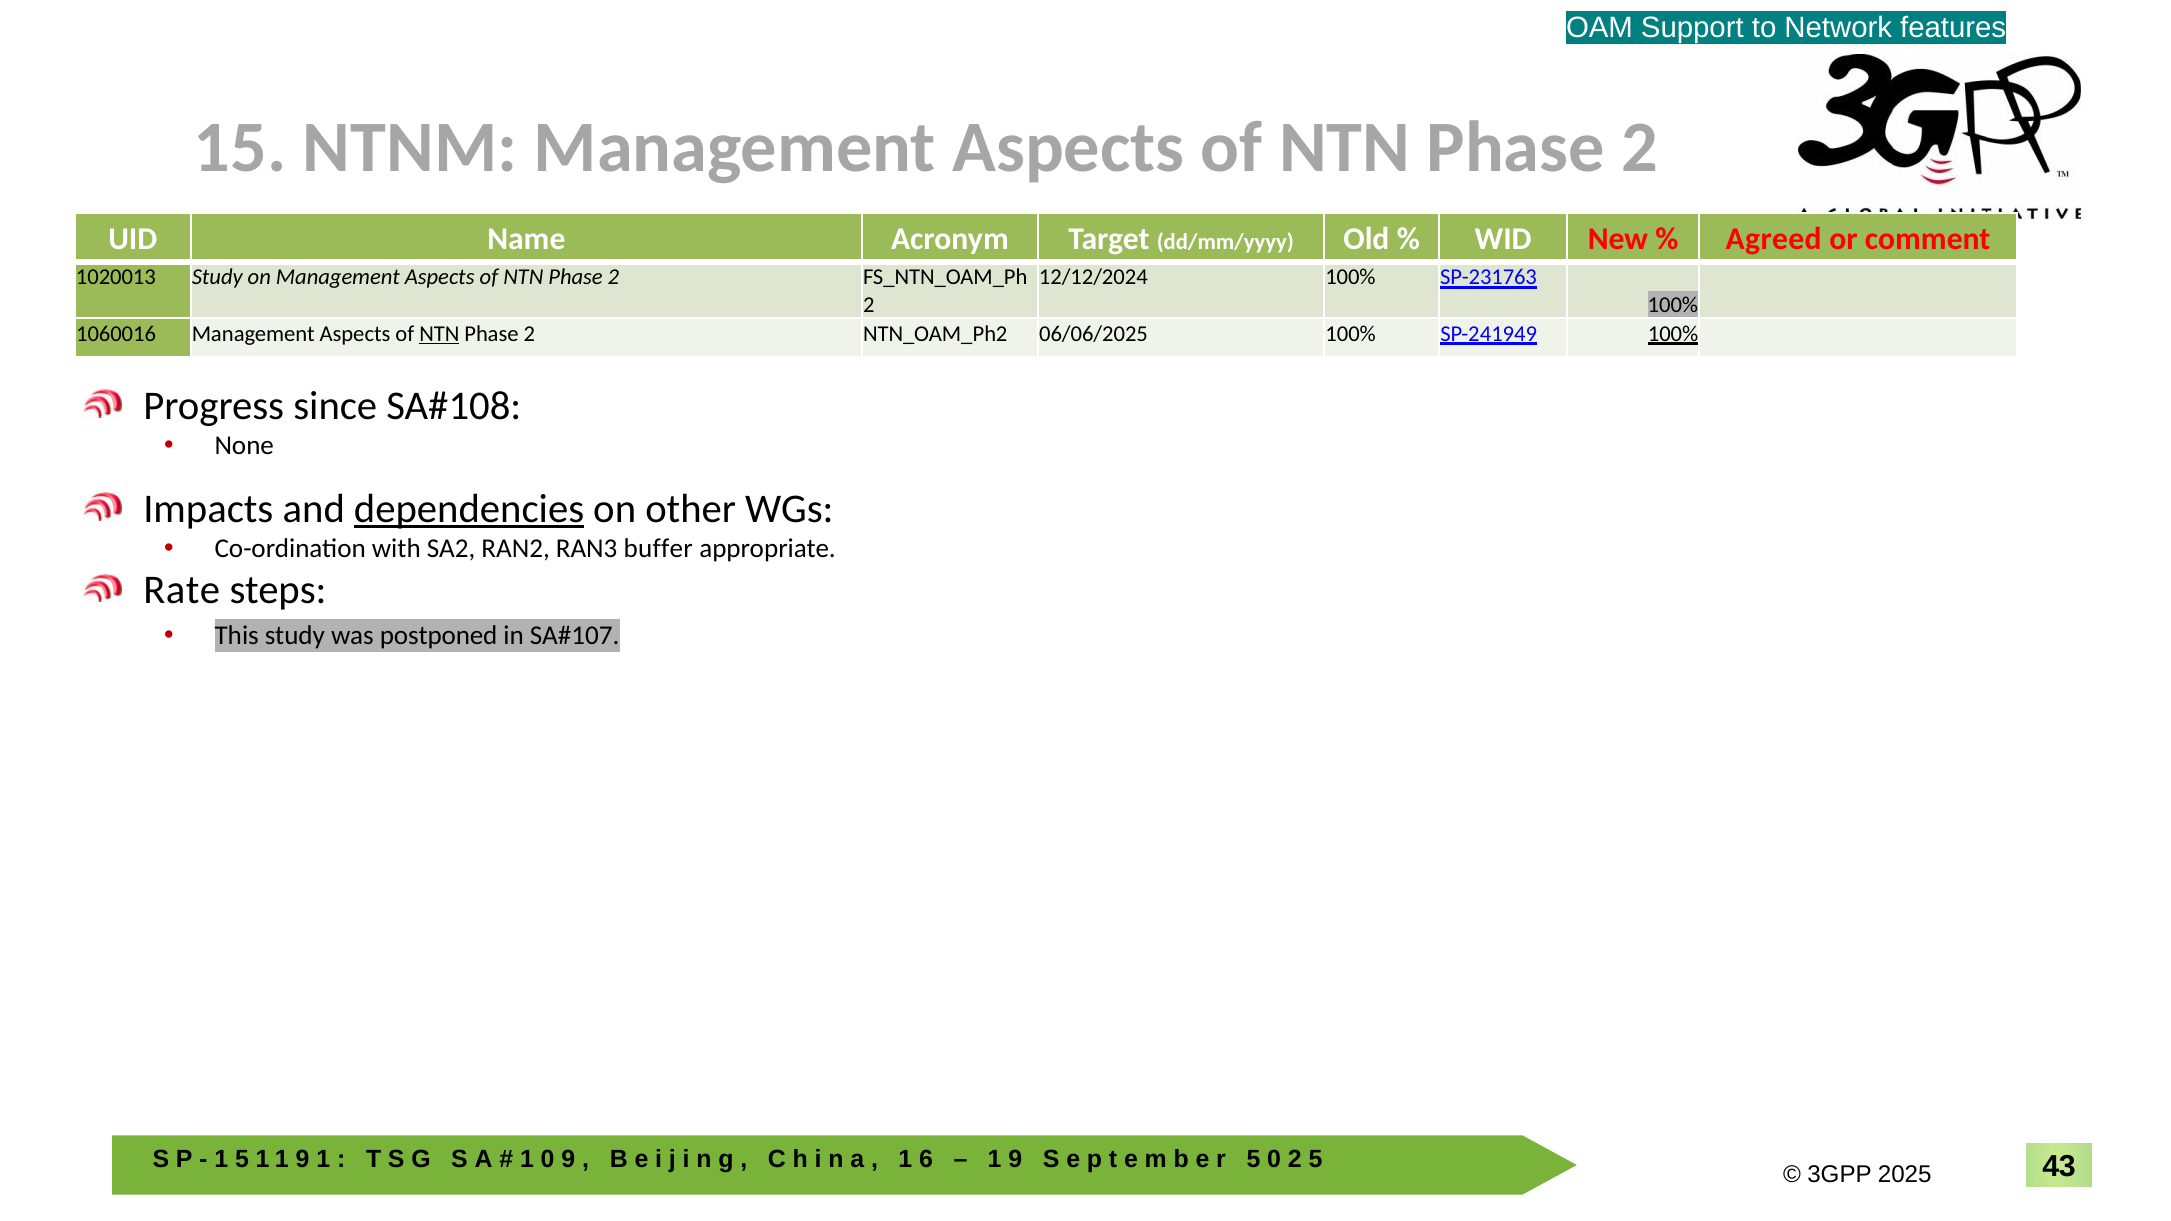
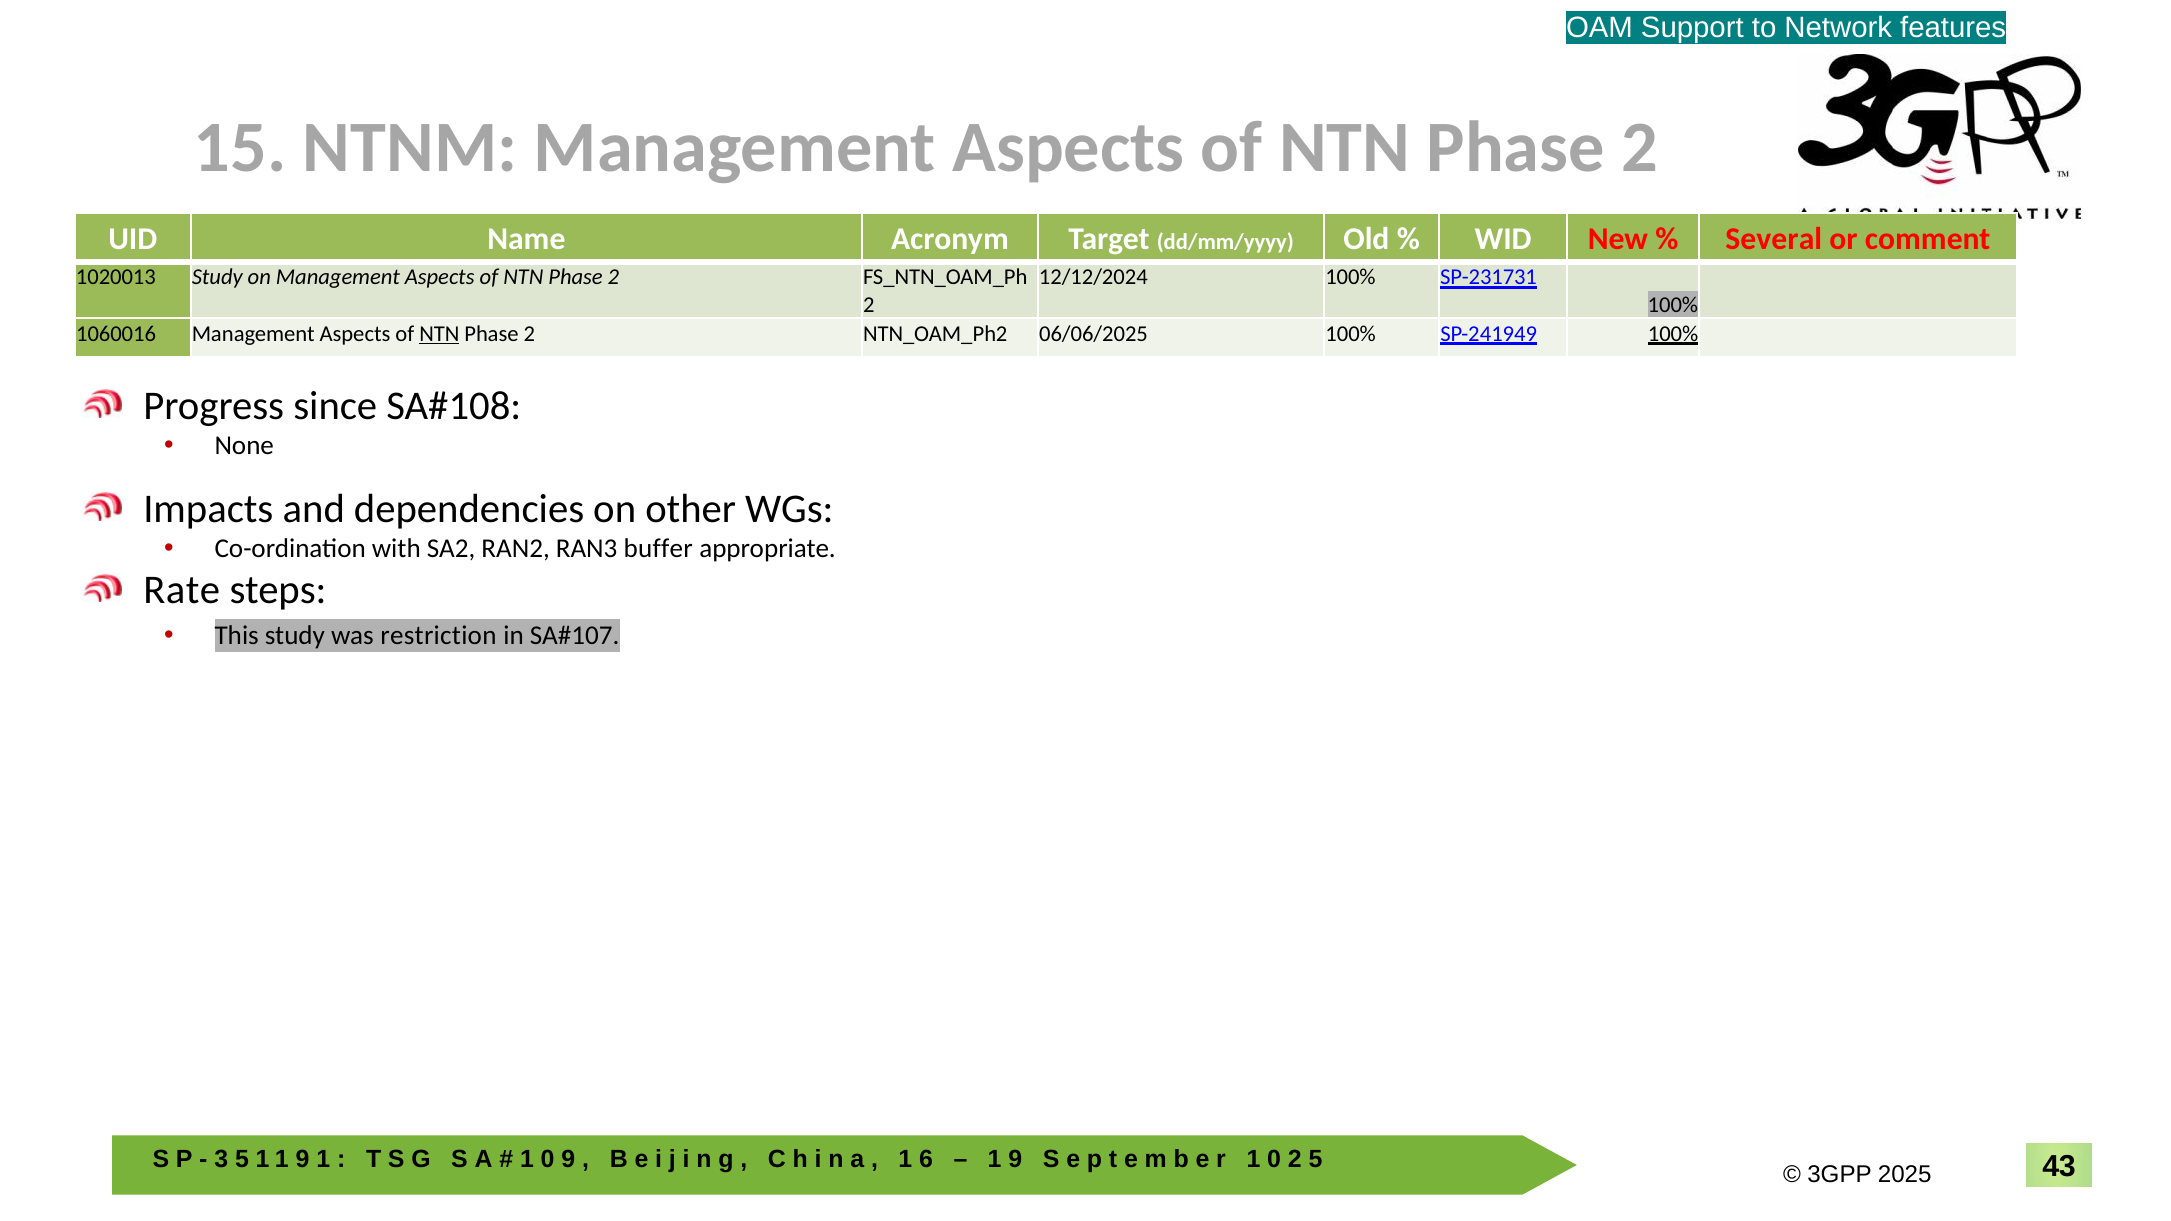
Agreed: Agreed -> Several
SP-231763: SP-231763 -> SP-231731
dependencies underline: present -> none
postponed: postponed -> restriction
1 at (221, 1160): 1 -> 3
5 at (1254, 1160): 5 -> 1
